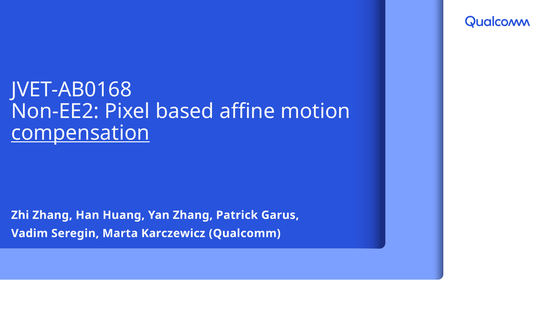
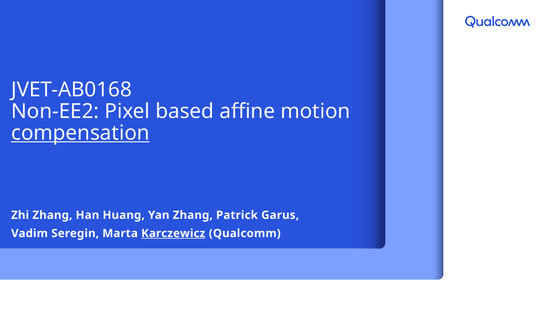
Karczewicz underline: none -> present
